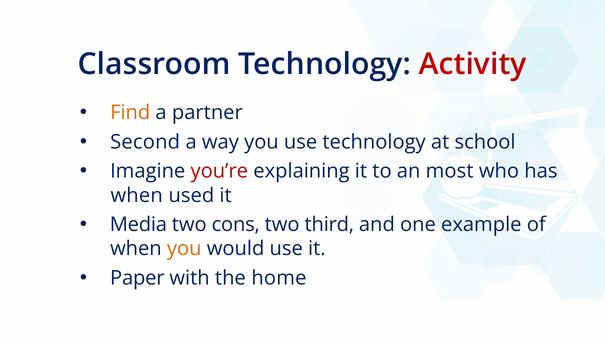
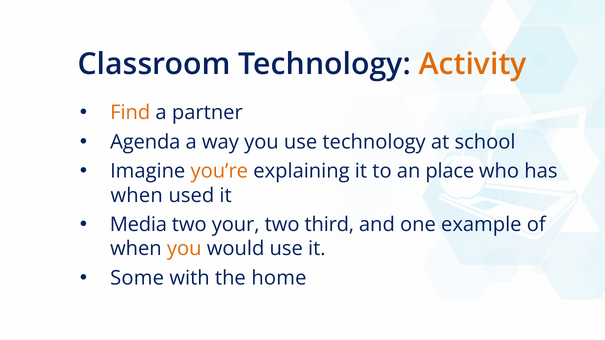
Activity colour: red -> orange
Second: Second -> Agenda
you’re colour: red -> orange
most: most -> place
cons: cons -> your
Paper: Paper -> Some
